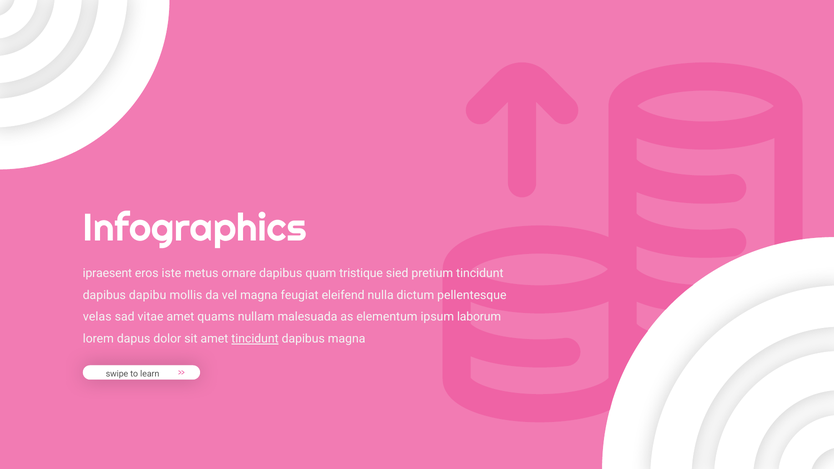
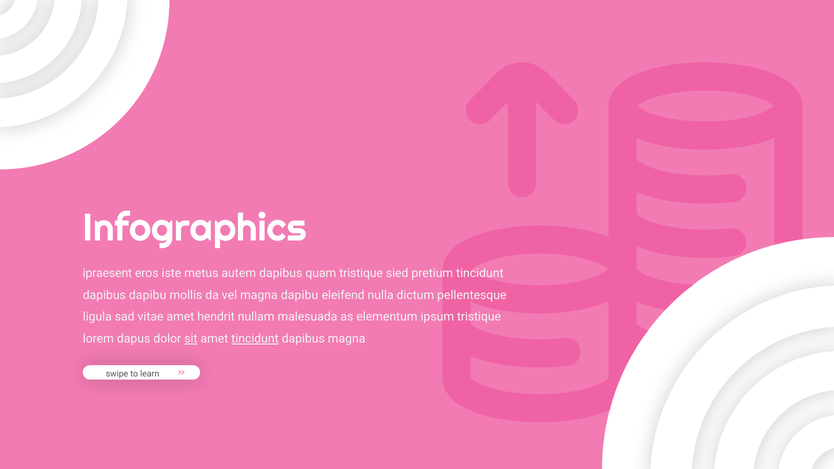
ornare: ornare -> autem
magna feugiat: feugiat -> dapibu
velas: velas -> ligula
quams: quams -> hendrit
ipsum laborum: laborum -> tristique
sit underline: none -> present
